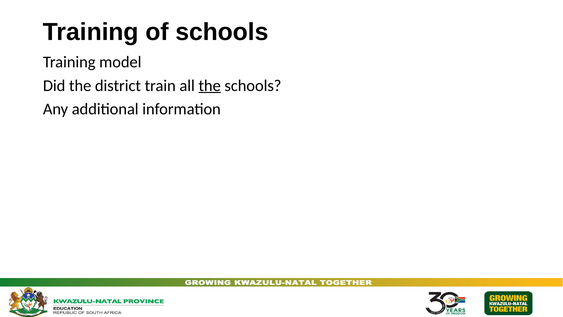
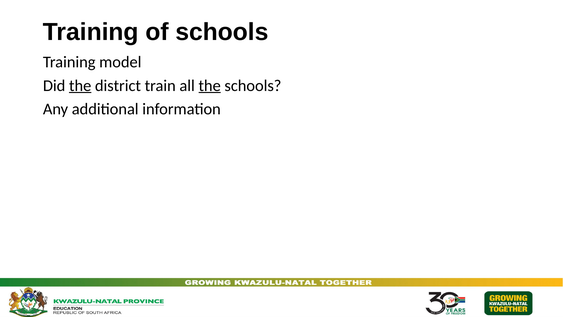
the at (80, 85) underline: none -> present
